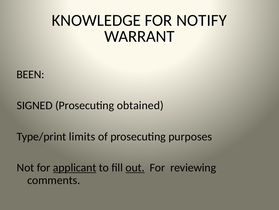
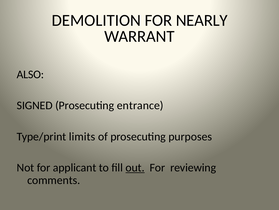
KNOWLEDGE: KNOWLEDGE -> DEMOLITION
NOTIFY: NOTIFY -> NEARLY
BEEN: BEEN -> ALSO
obtained: obtained -> entrance
applicant underline: present -> none
